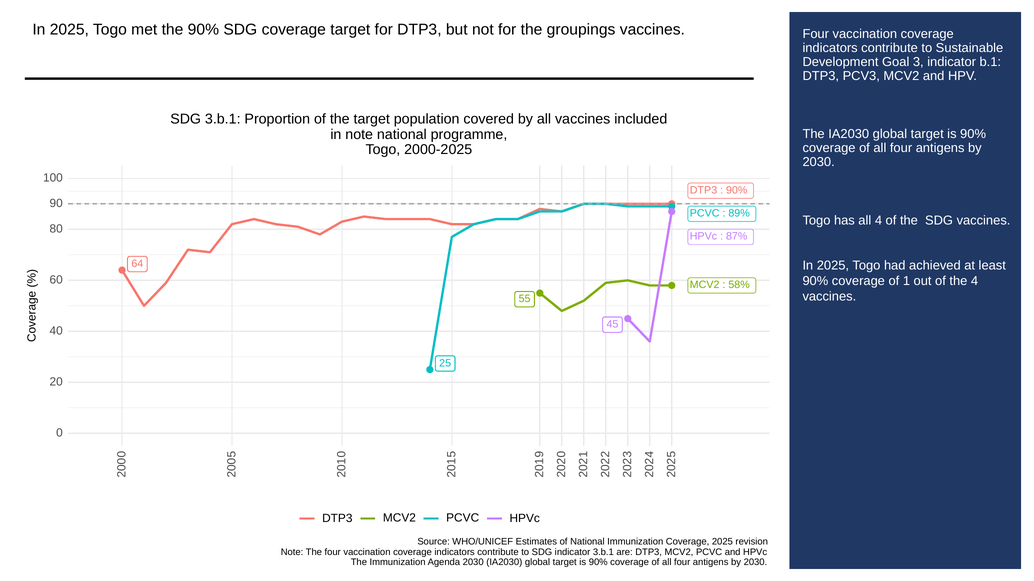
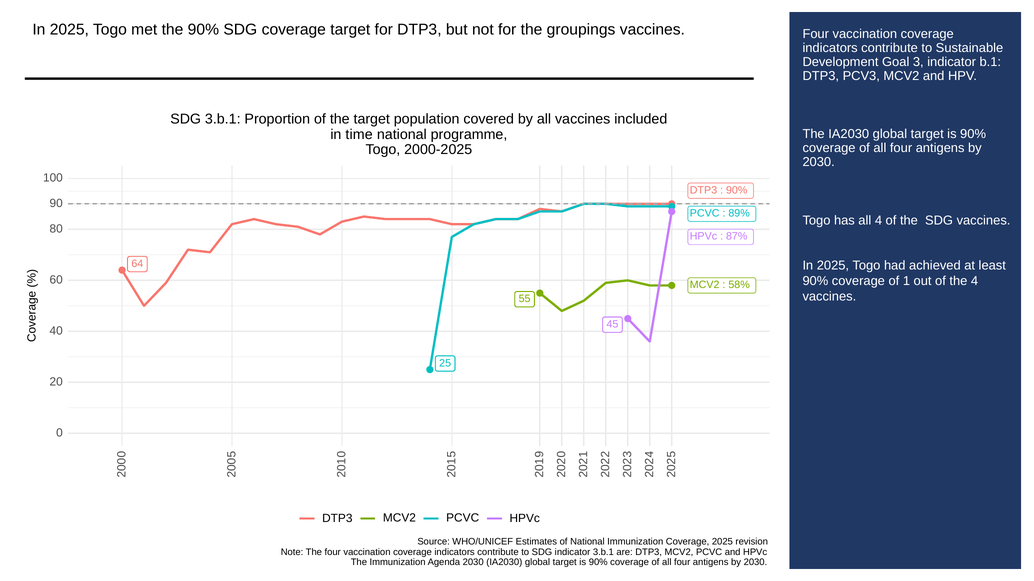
in note: note -> time
